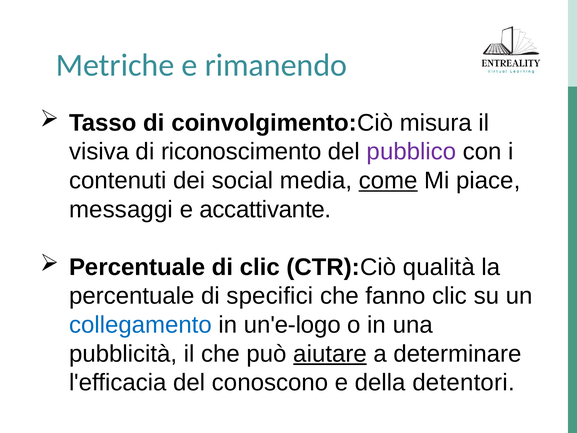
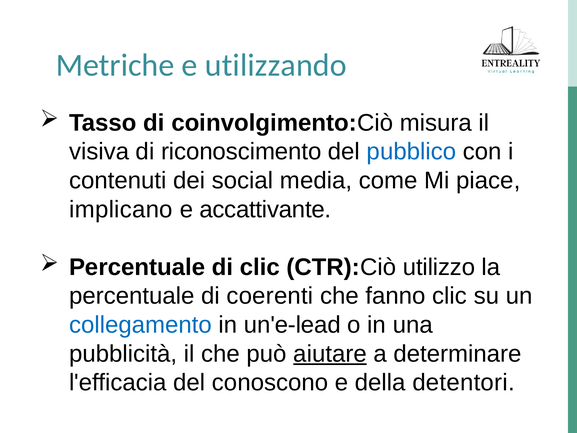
rimanendo: rimanendo -> utilizzando
pubblico colour: purple -> blue
come underline: present -> none
messaggi: messaggi -> implicano
qualità: qualità -> utilizzo
specifici: specifici -> coerenti
un'e-logo: un'e-logo -> un'e-lead
